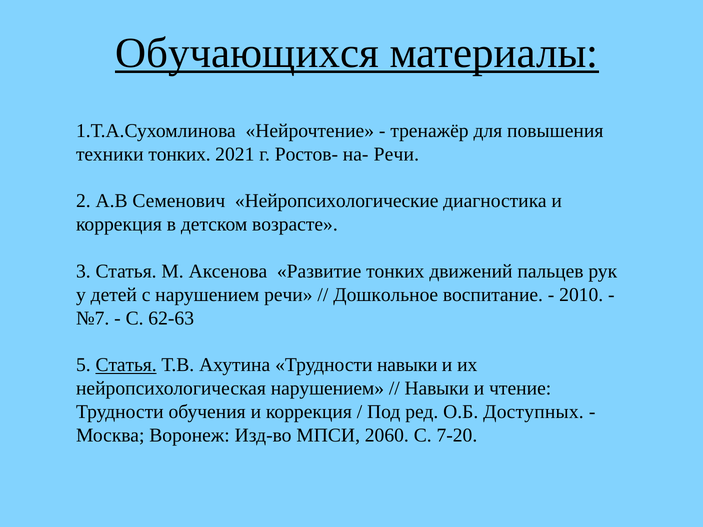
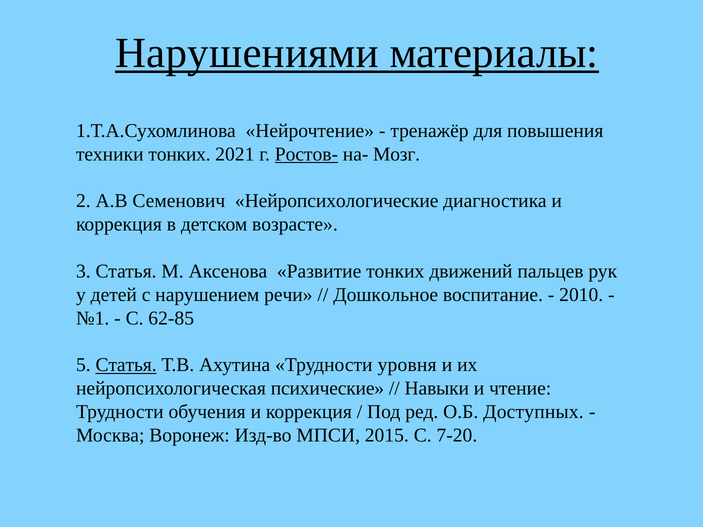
Обучающихся: Обучающихся -> Нарушениями
Ростов- underline: none -> present
на- Рeчи: Рeчи -> Мозг
№7: №7 -> №1
62-63: 62-63 -> 62-85
Трудности навыки: навыки -> уровня
нейропсихологическая нaрушeниeм: нaрушeниeм -> психические
2060: 2060 -> 2015
